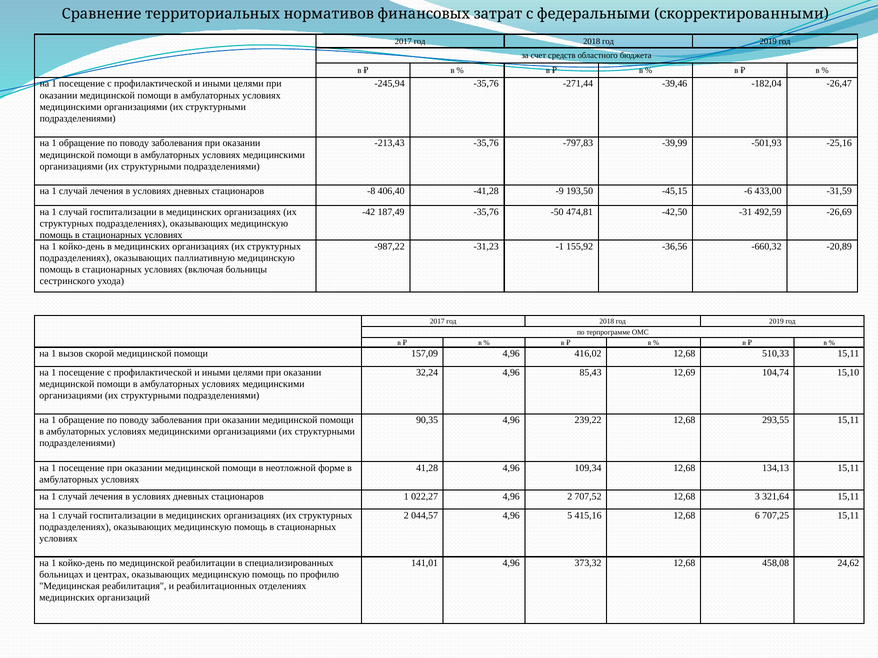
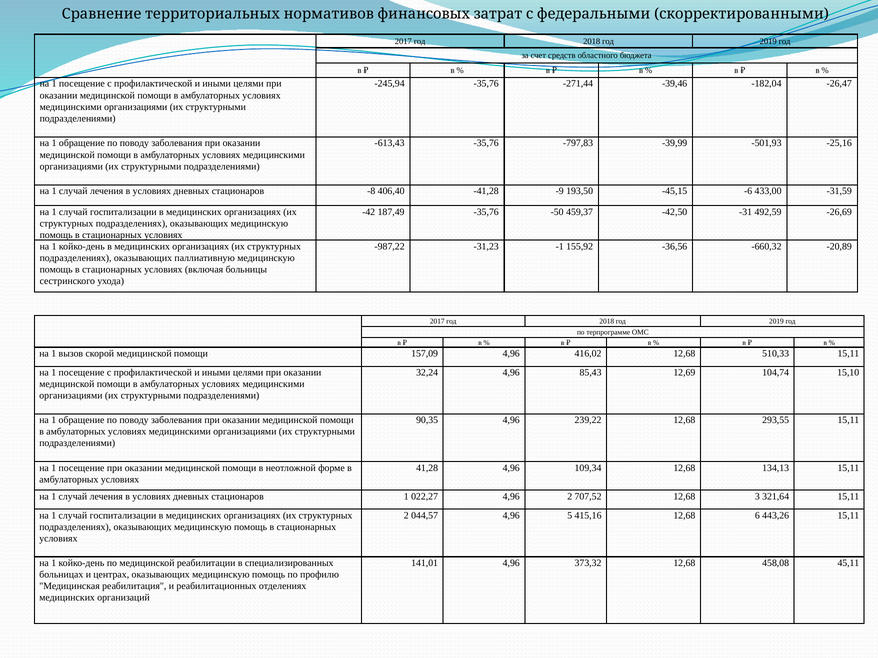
-213,43: -213,43 -> -613,43
474,81: 474,81 -> 459,37
707,25: 707,25 -> 443,26
24,62: 24,62 -> 45,11
